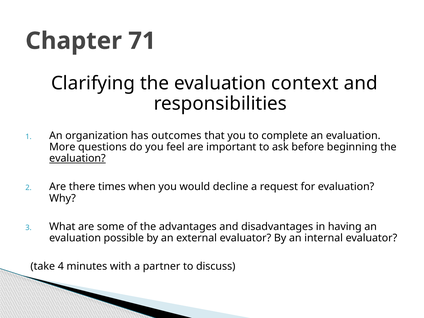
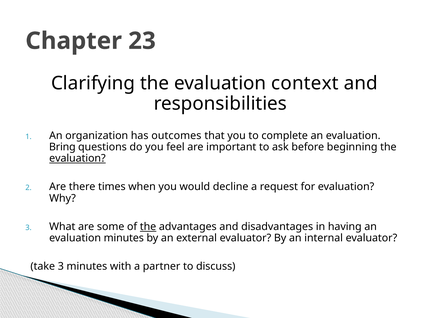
71: 71 -> 23
More: More -> Bring
the at (148, 227) underline: none -> present
evaluation possible: possible -> minutes
take 4: 4 -> 3
